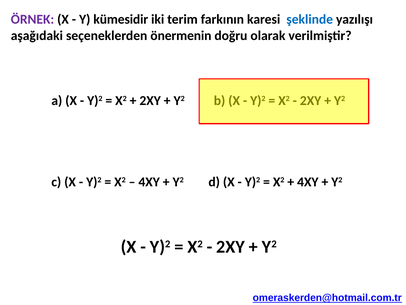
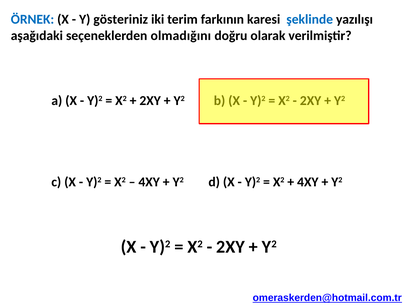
ÖRNEK colour: purple -> blue
kümesidir: kümesidir -> gösteriniz
önermenin: önermenin -> olmadığını
